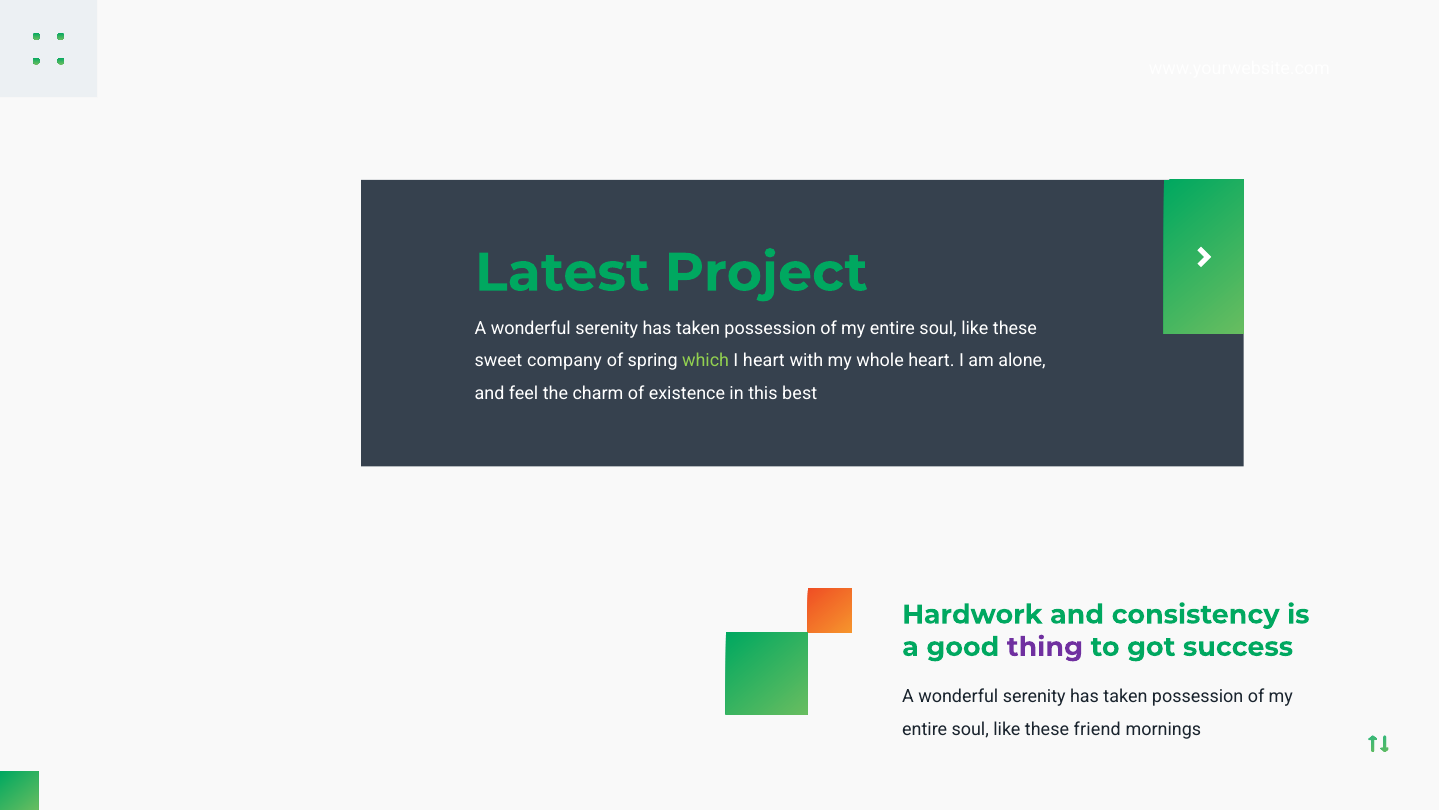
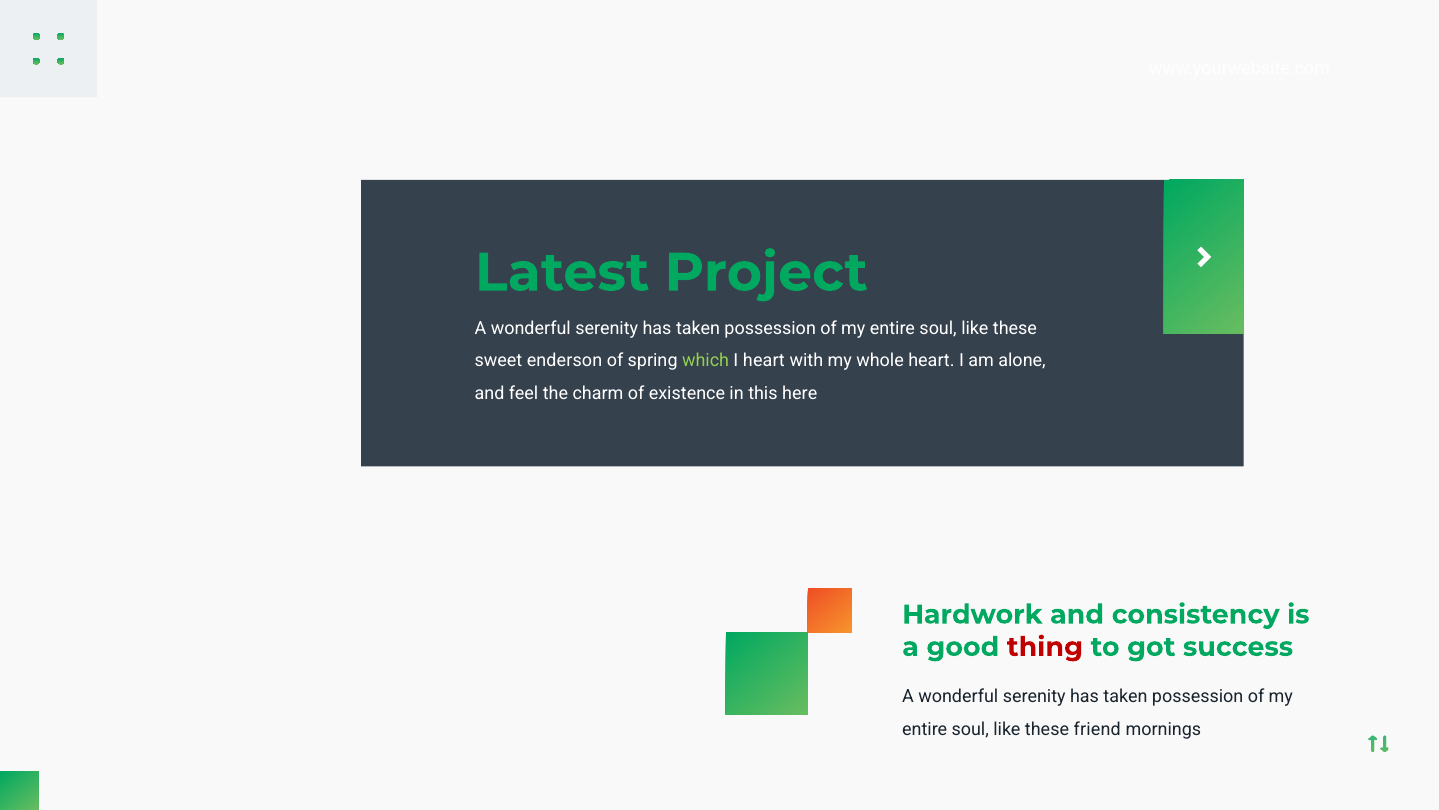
company: company -> enderson
best: best -> here
thing colour: purple -> red
